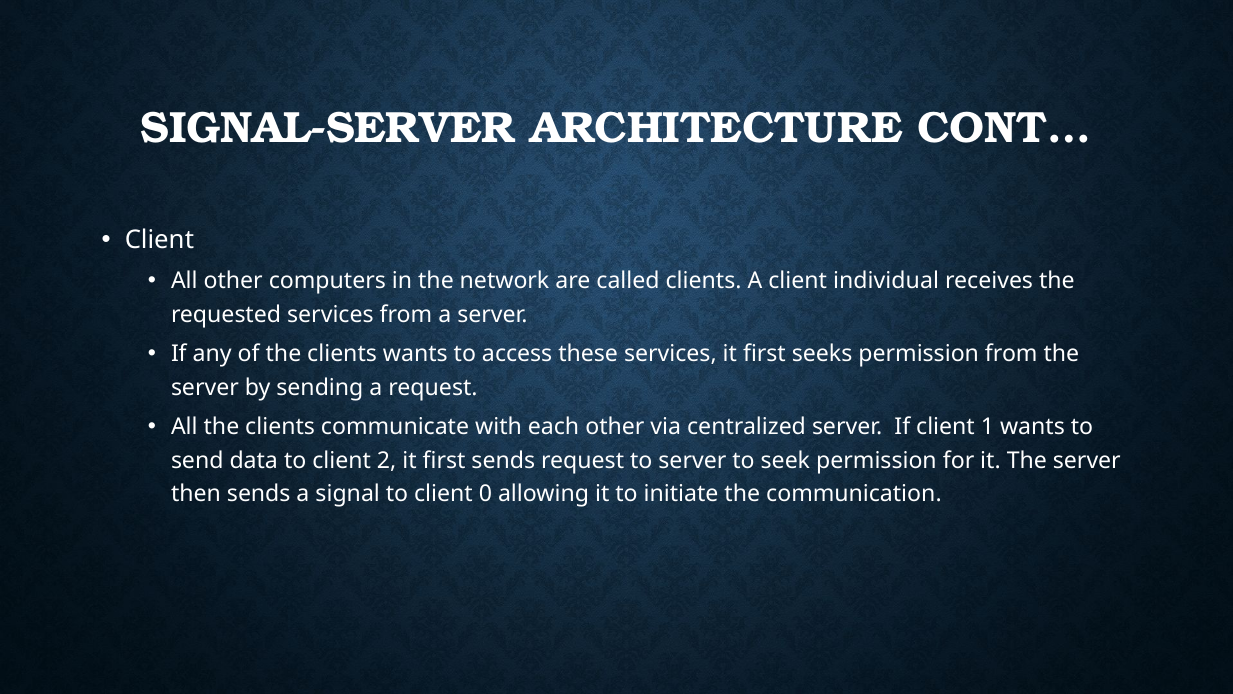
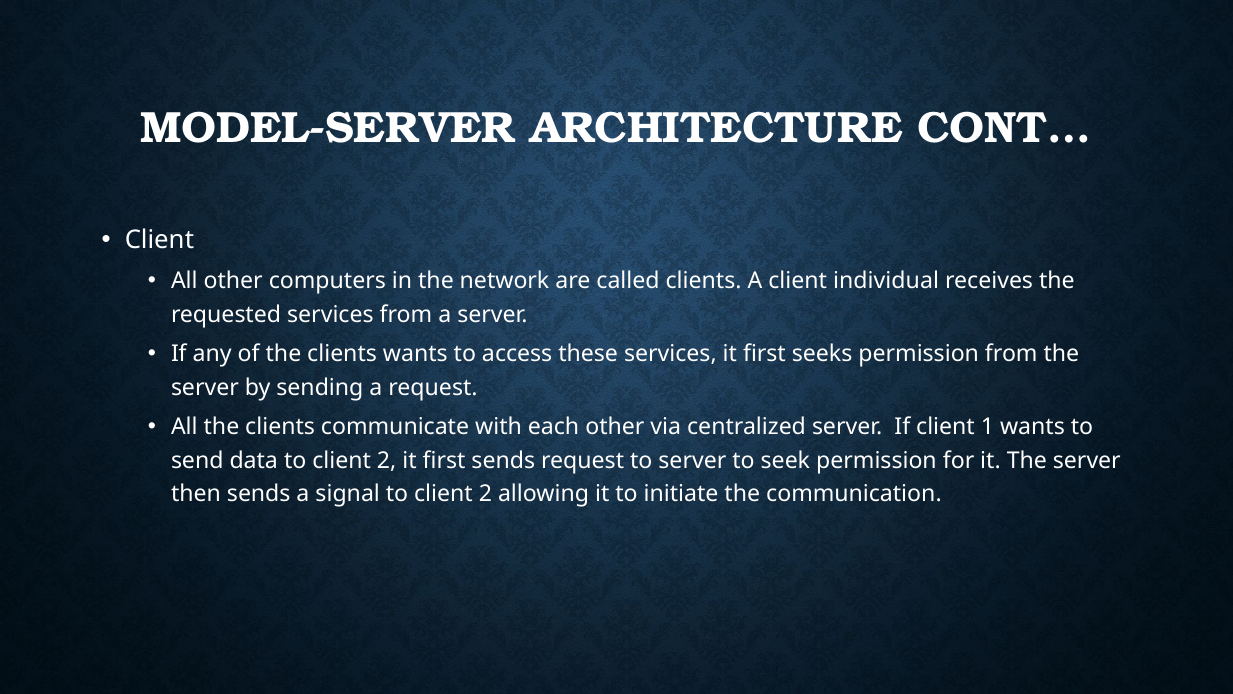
SIGNAL-SERVER: SIGNAL-SERVER -> MODEL-SERVER
signal to client 0: 0 -> 2
